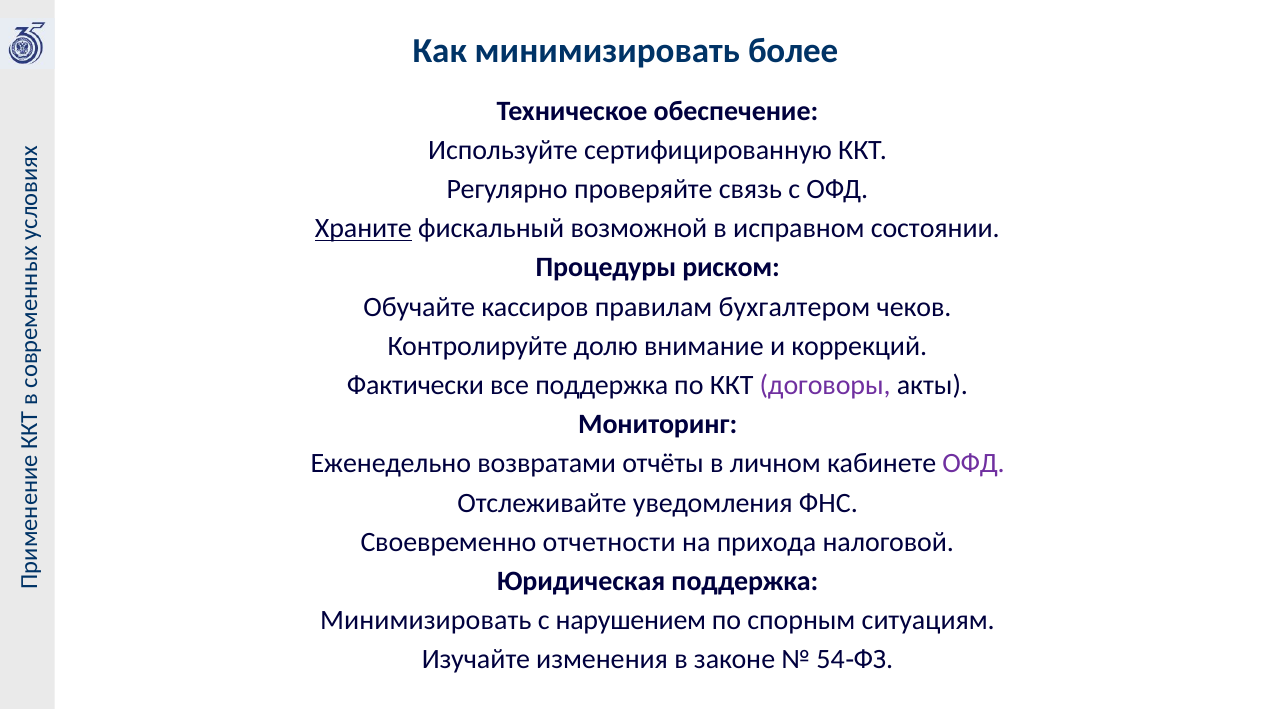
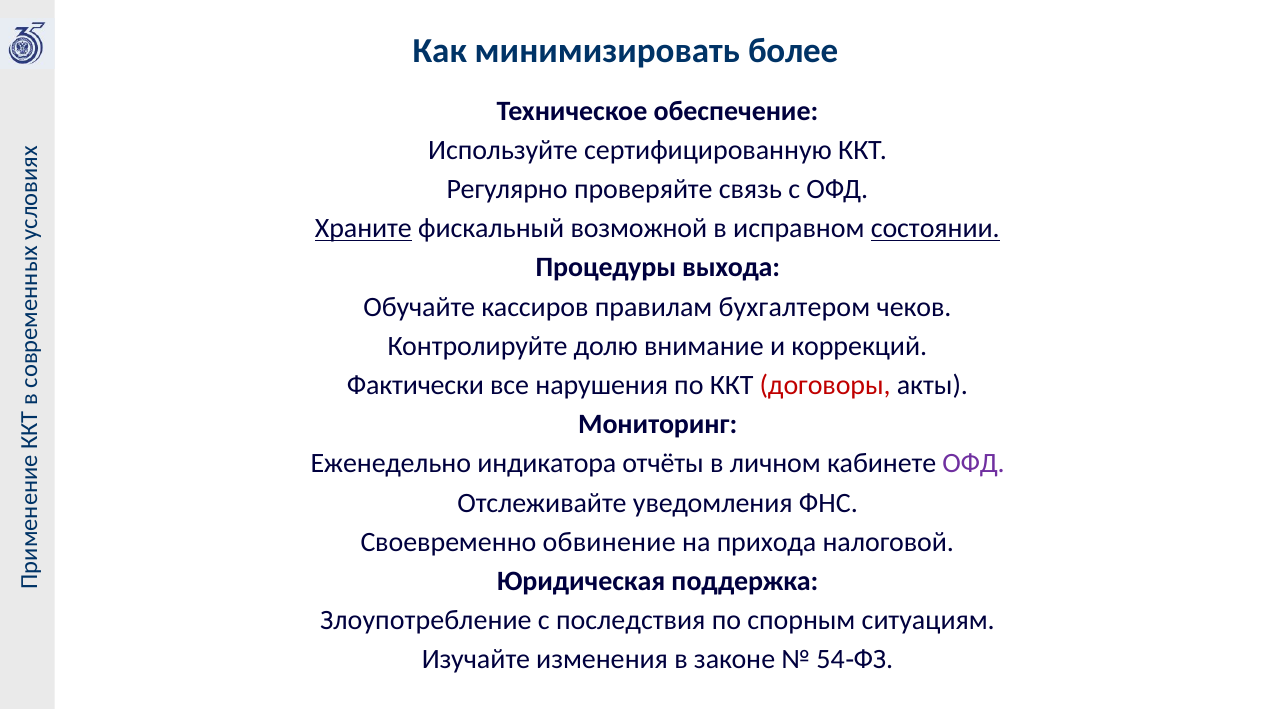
состоянии underline: none -> present
риском: риском -> выхода
все поддержка: поддержка -> нарушения
договоры colour: purple -> red
возвратами: возвратами -> индикатора
отчетности: отчетности -> обвинение
Минимизировать at (426, 621): Минимизировать -> Злоупотребление
нарушением: нарушением -> последствия
